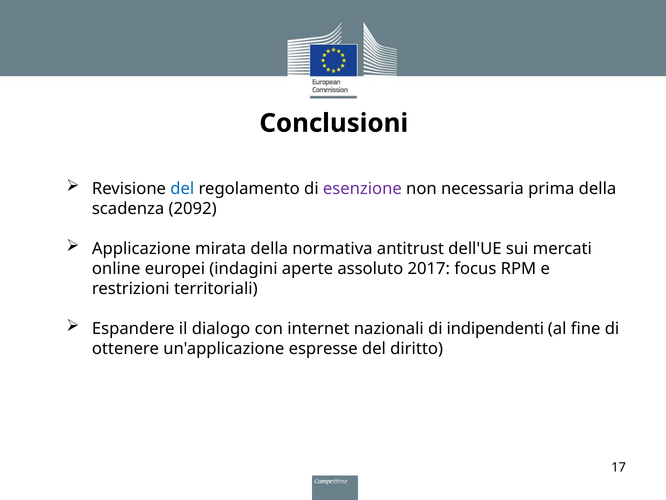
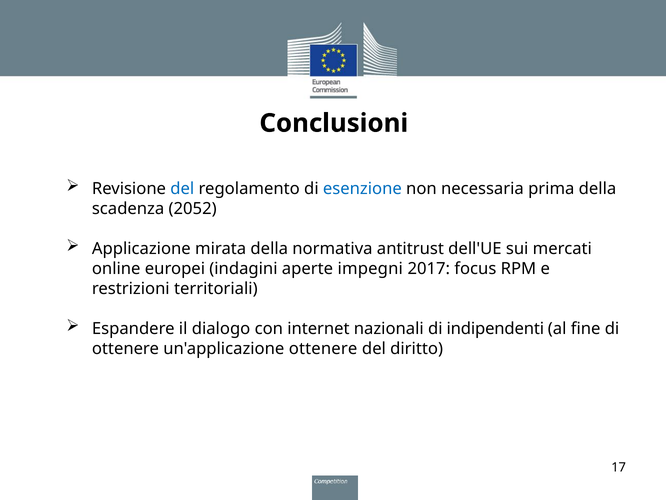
esenzione colour: purple -> blue
2092: 2092 -> 2052
assoluto: assoluto -> impegni
un'applicazione espresse: espresse -> ottenere
